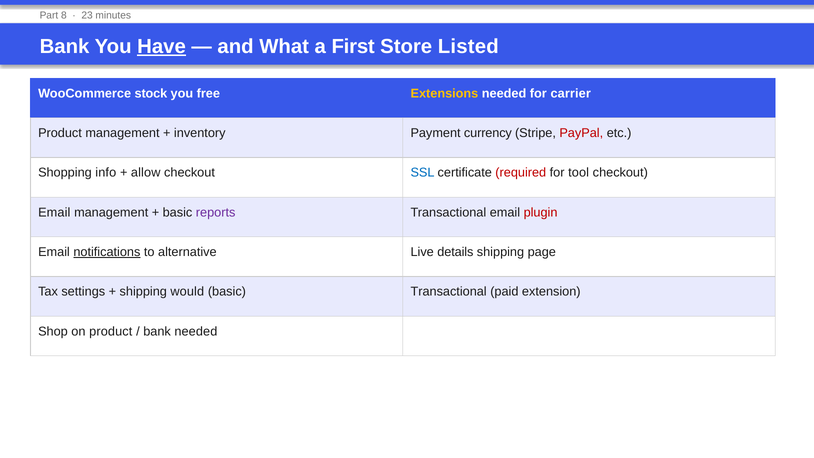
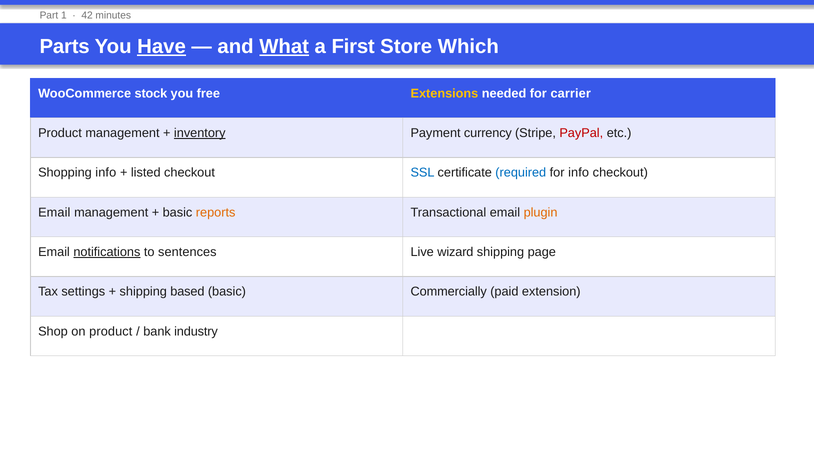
8: 8 -> 1
23: 23 -> 42
Bank at (65, 47): Bank -> Parts
What underline: none -> present
Listed: Listed -> Which
inventory underline: none -> present
allow: allow -> listed
required colour: red -> blue
for tool: tool -> info
reports colour: purple -> orange
plugin colour: red -> orange
alternative: alternative -> sentences
details: details -> wizard
would: would -> based
basic Transactional: Transactional -> Commercially
bank needed: needed -> industry
